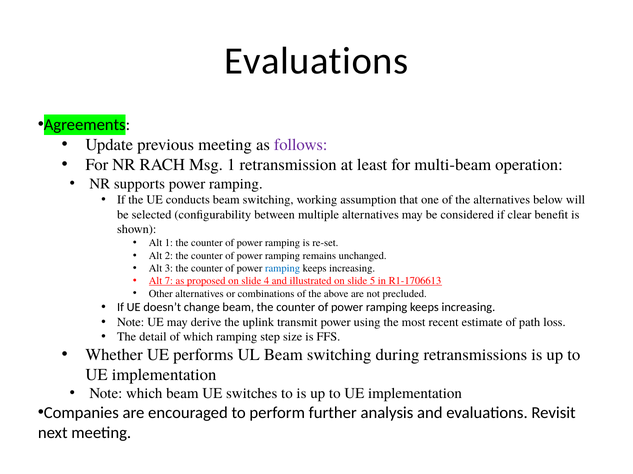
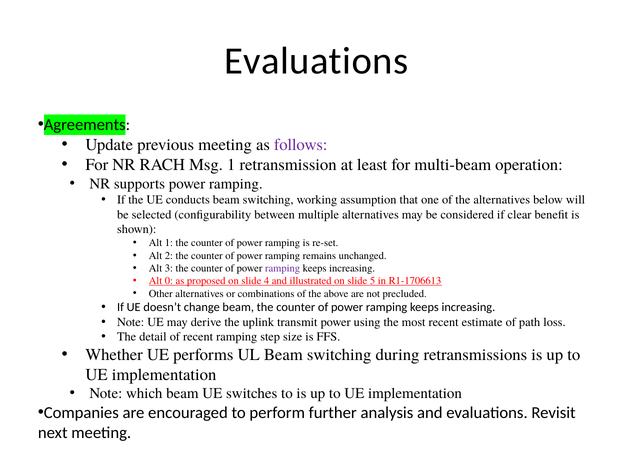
ramping at (283, 269) colour: blue -> purple
7: 7 -> 0
of which: which -> recent
